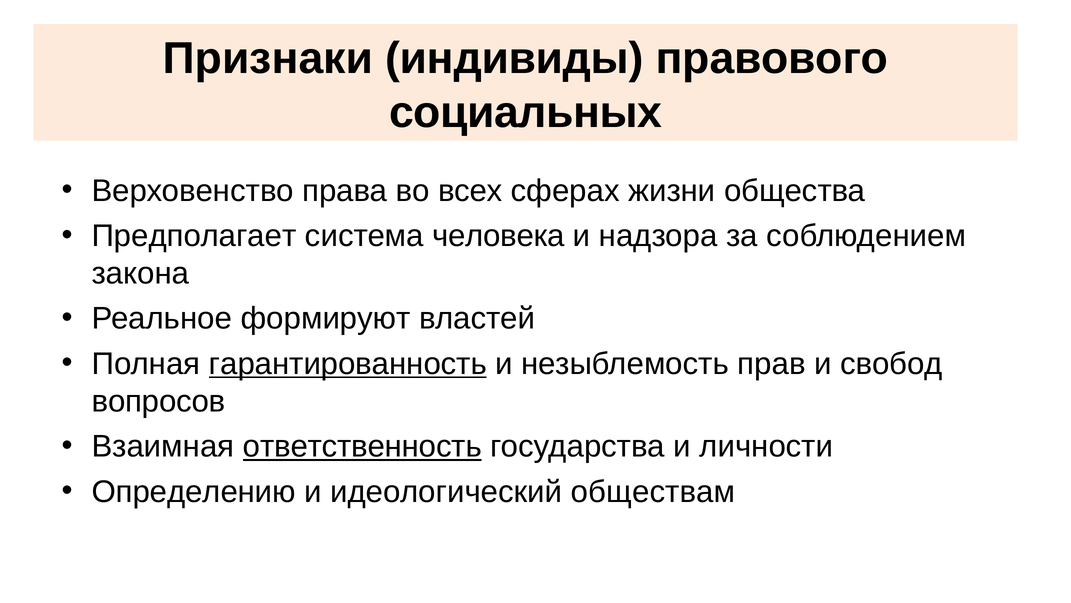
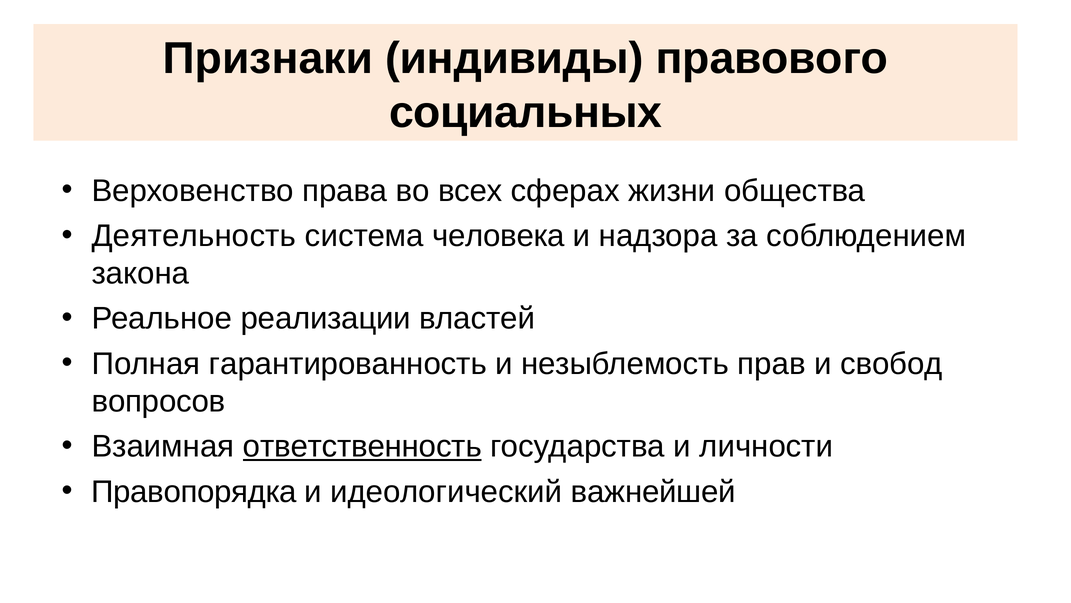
Предполагает: Предполагает -> Деятельность
формируют: формируют -> реализации
гарантированность underline: present -> none
Определению: Определению -> Правопорядка
обществам: обществам -> важнейшей
